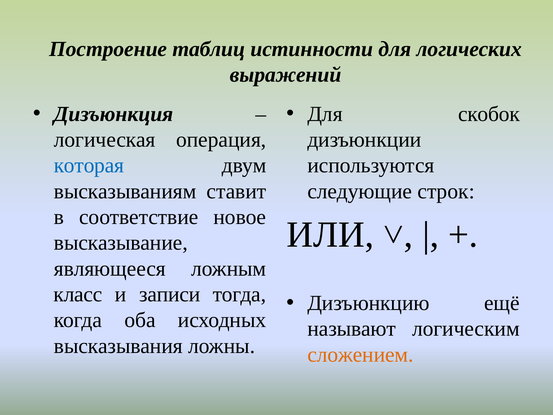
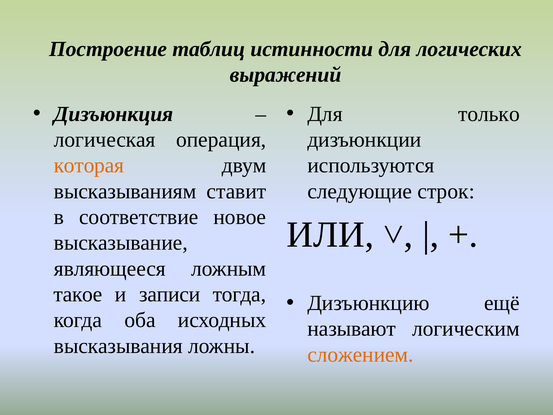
скобок: скобок -> только
которая colour: blue -> orange
класс: класс -> такое
